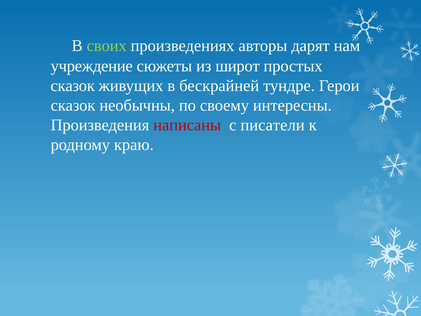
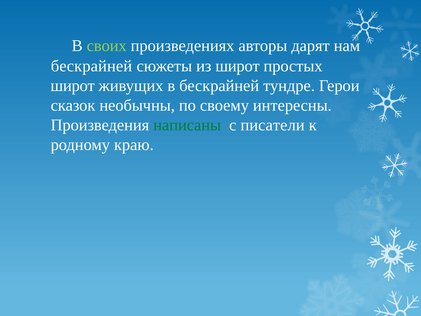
учреждение at (92, 66): учреждение -> бескрайней
сказок at (73, 86): сказок -> широт
написаны colour: red -> green
